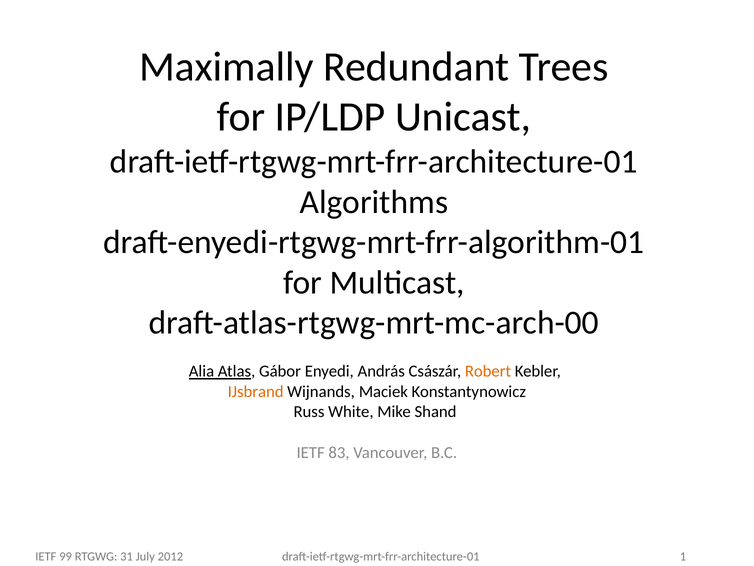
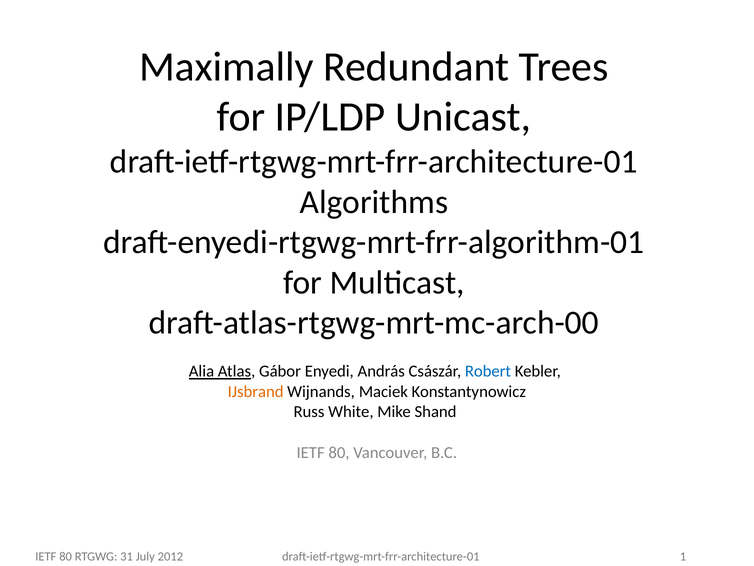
Robert colour: orange -> blue
83 at (339, 452): 83 -> 80
99 at (66, 556): 99 -> 80
